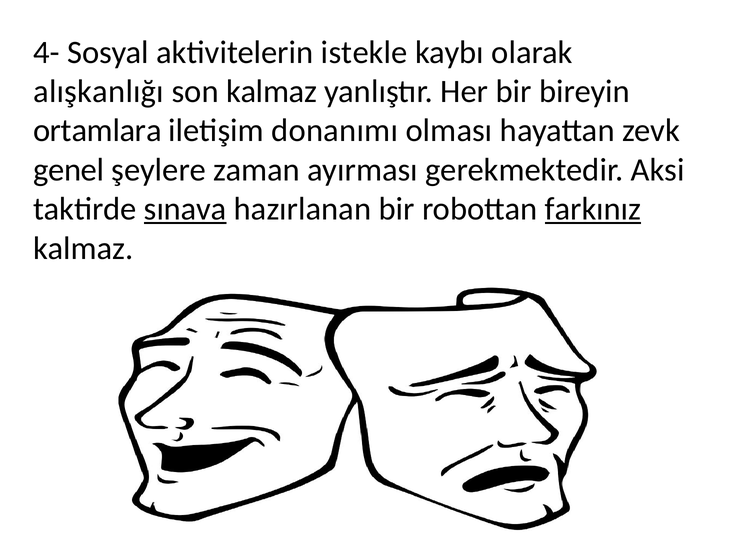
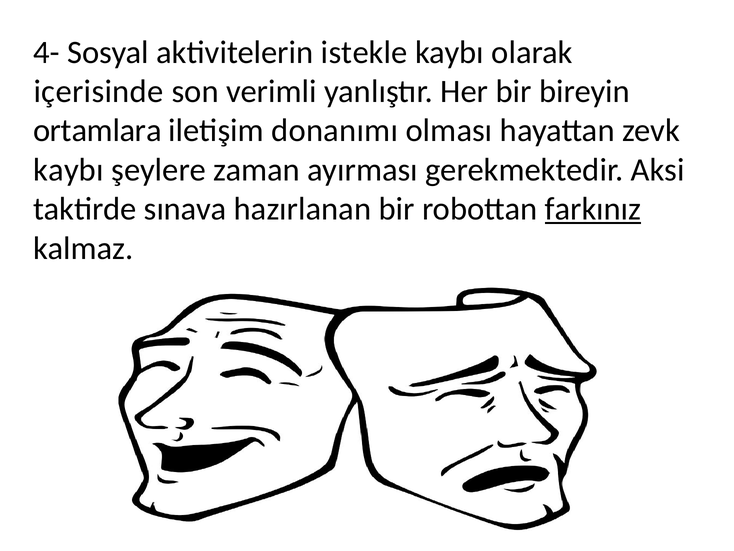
alışkanlığı: alışkanlığı -> içerisinde
son kalmaz: kalmaz -> verimli
genel at (69, 170): genel -> kaybı
sınava underline: present -> none
